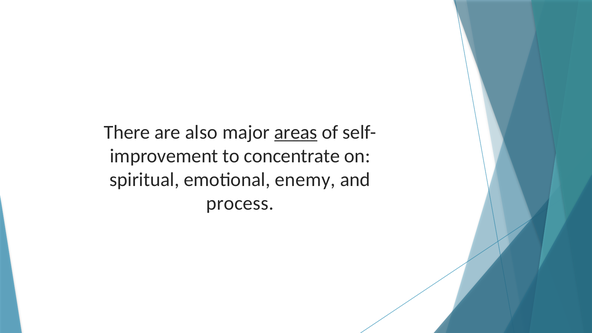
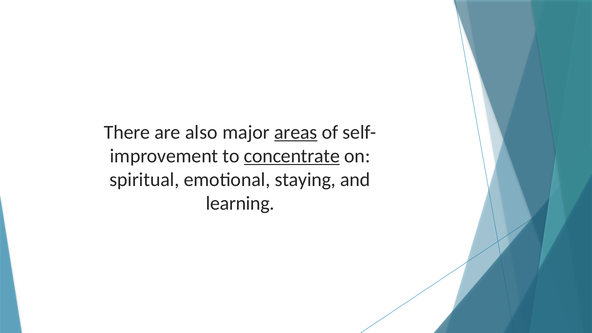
concentrate underline: none -> present
enemy: enemy -> staying
process: process -> learning
